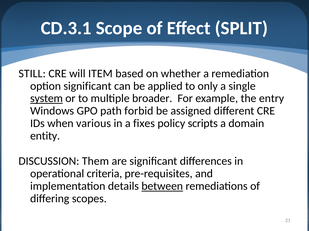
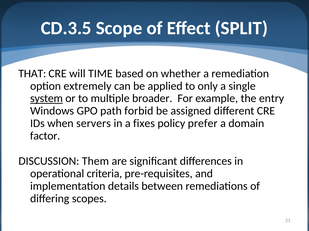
CD.3.1: CD.3.1 -> CD.3.5
STILL: STILL -> THAT
ITEM: ITEM -> TIME
option significant: significant -> extremely
various: various -> servers
scripts: scripts -> prefer
entity: entity -> factor
between underline: present -> none
